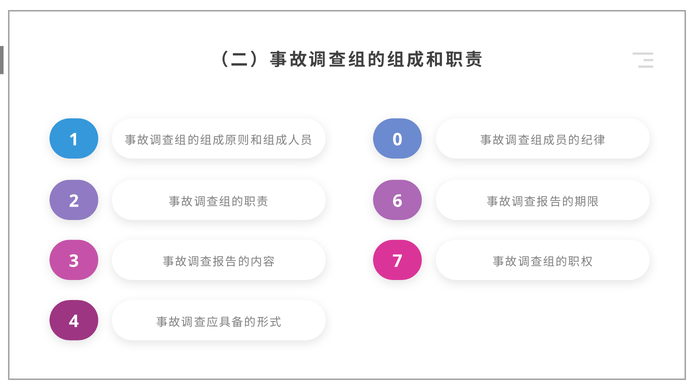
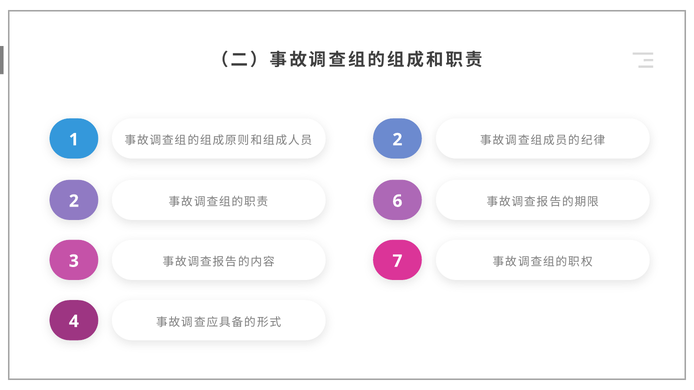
1 0: 0 -> 2
